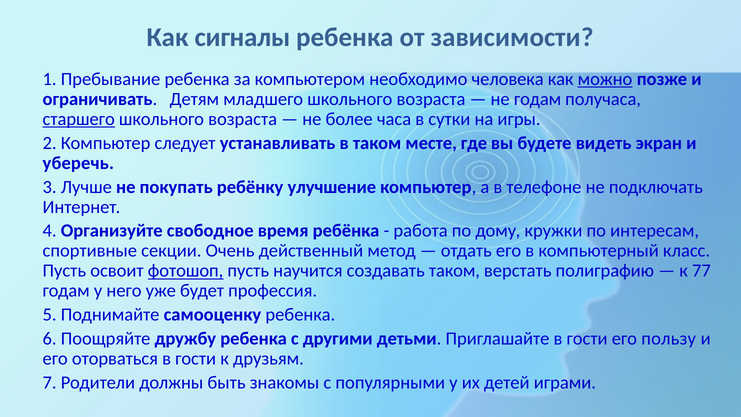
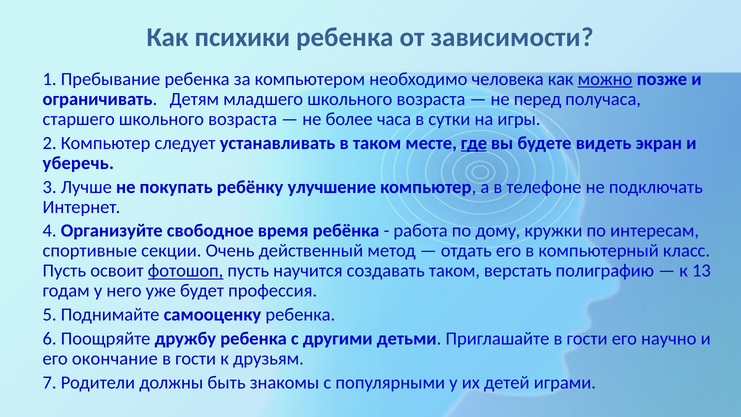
сигналы: сигналы -> психики
не годам: годам -> перед
старшего underline: present -> none
где underline: none -> present
77: 77 -> 13
пользу: пользу -> научно
оторваться: оторваться -> окончание
